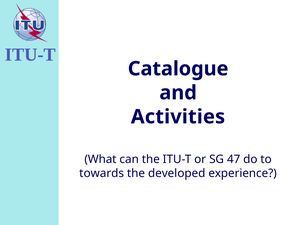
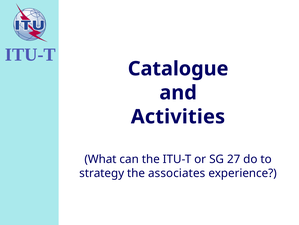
47: 47 -> 27
towards: towards -> strategy
developed: developed -> associates
